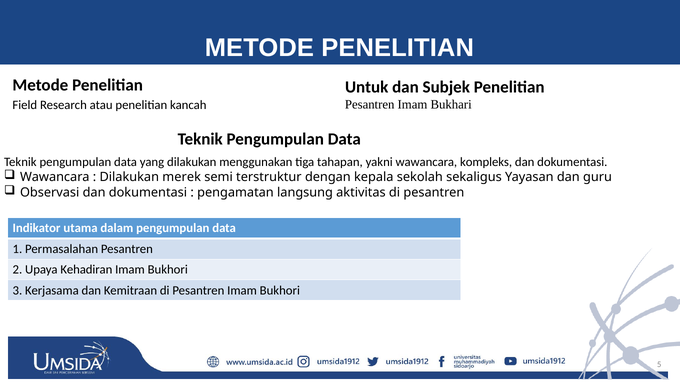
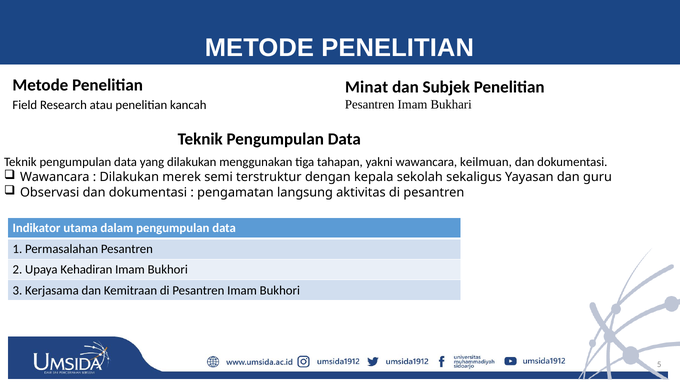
Untuk: Untuk -> Minat
kompleks: kompleks -> keilmuan
